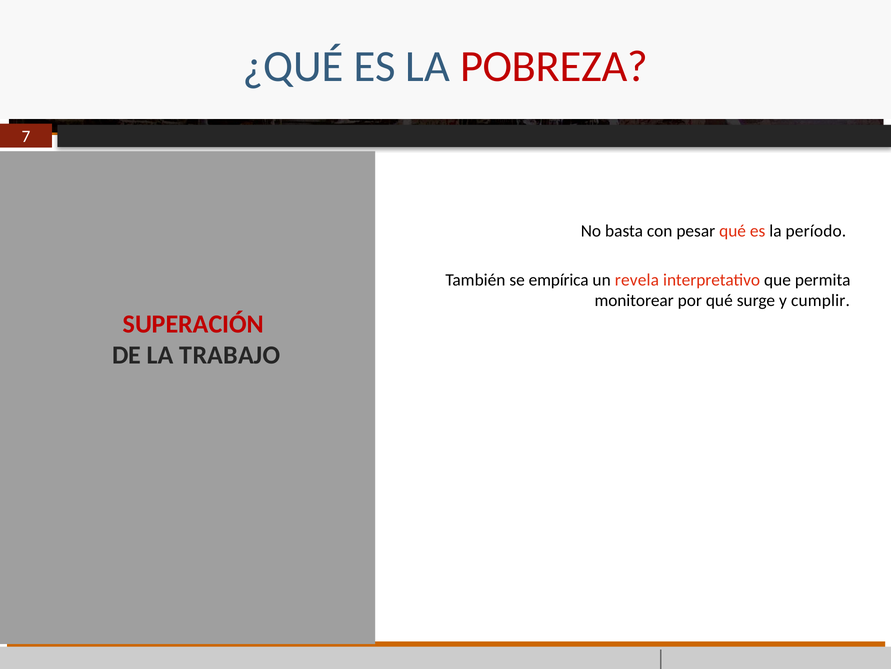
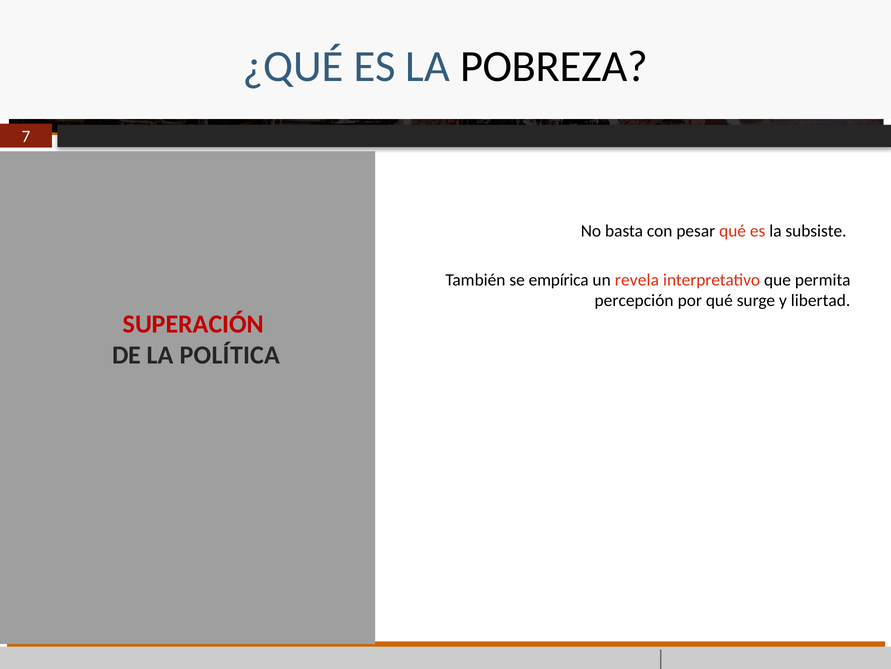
POBREZA colour: red -> black
período: período -> subsiste
monitorear: monitorear -> percepción
cumplir: cumplir -> libertad
TRABAJO: TRABAJO -> POLÍTICA
